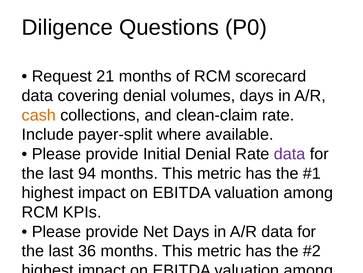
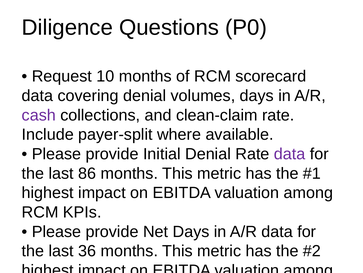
21: 21 -> 10
cash at (39, 115) colour: orange -> purple
94: 94 -> 86
